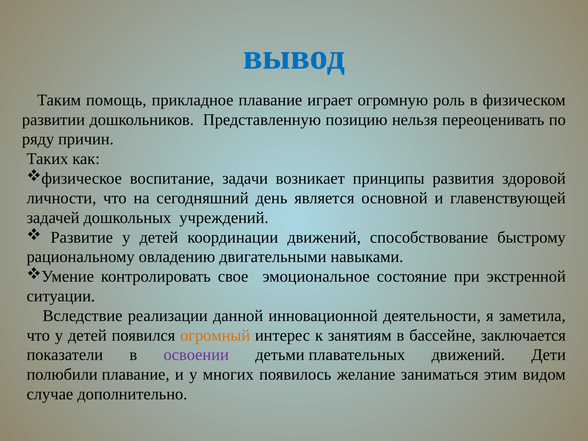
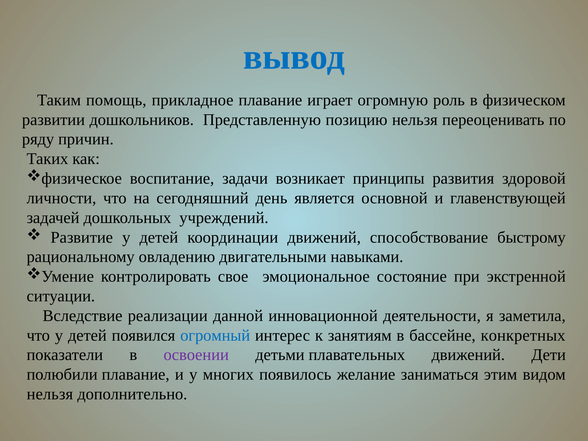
огромный colour: orange -> blue
заключается: заключается -> конкретных
случае at (50, 394): случае -> нельзя
